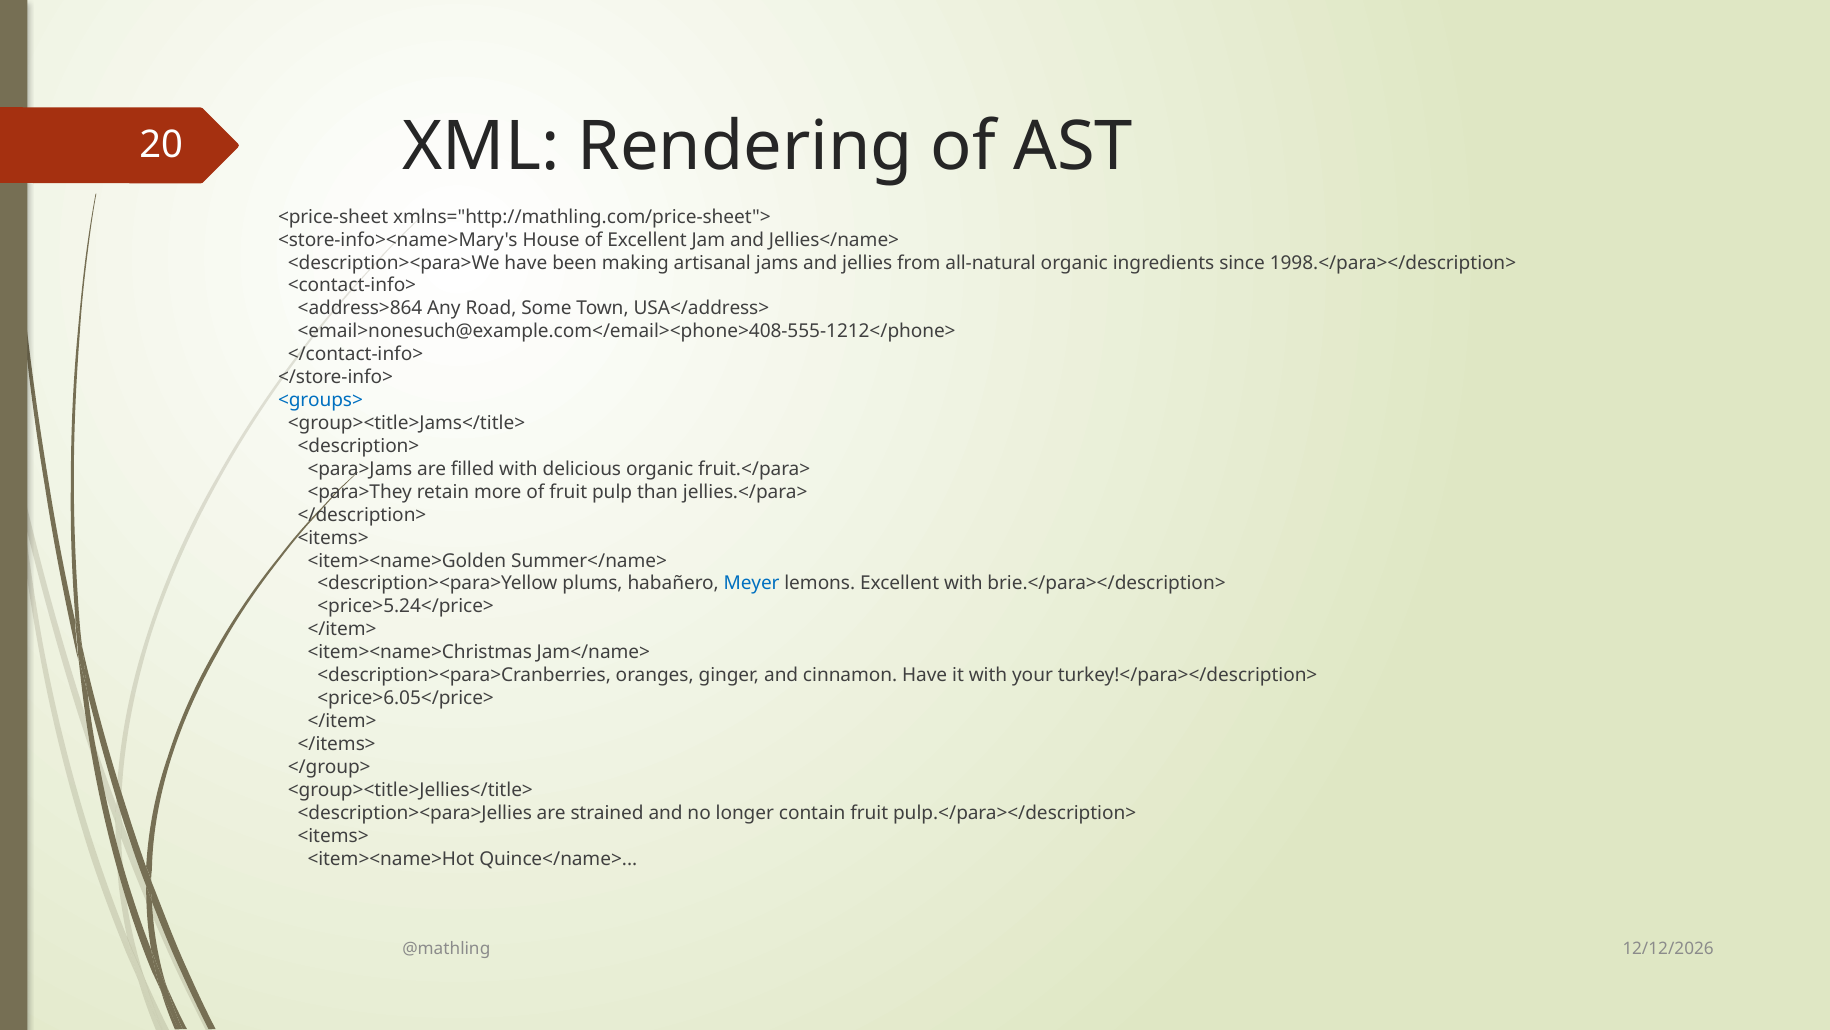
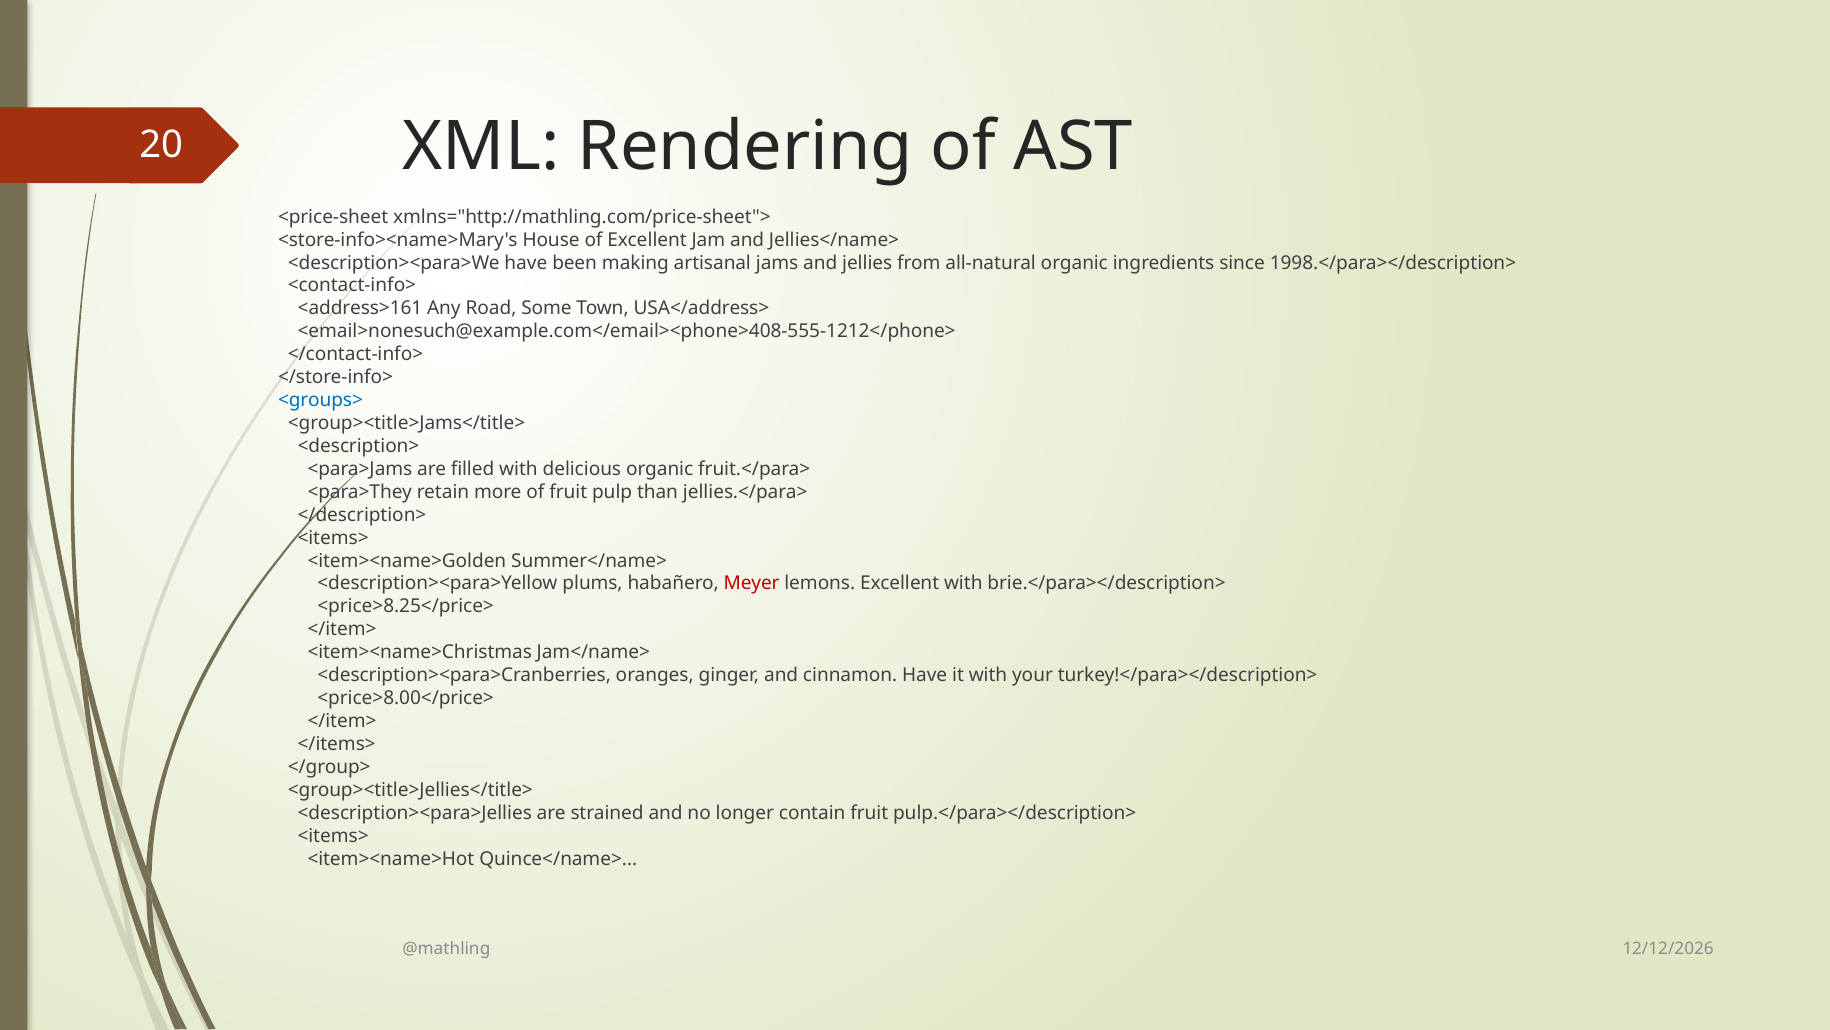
<address>864: <address>864 -> <address>161
Meyer colour: blue -> red
<price>5.24</price>: <price>5.24</price> -> <price>8.25</price>
<price>6.05</price>: <price>6.05</price> -> <price>8.00</price>
